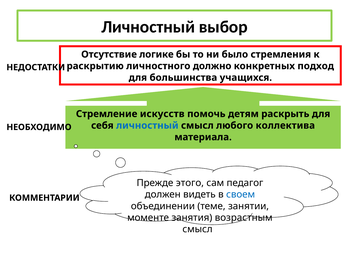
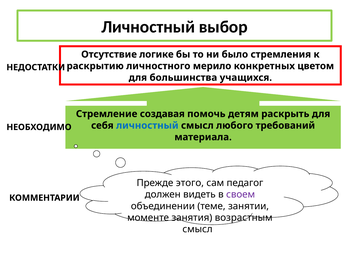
должно: должно -> мерило
подход: подход -> цветом
искусств: искусств -> создавая
коллектива: коллектива -> требований
своем colour: blue -> purple
